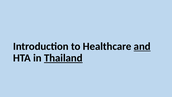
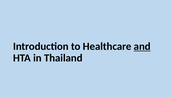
Thailand underline: present -> none
